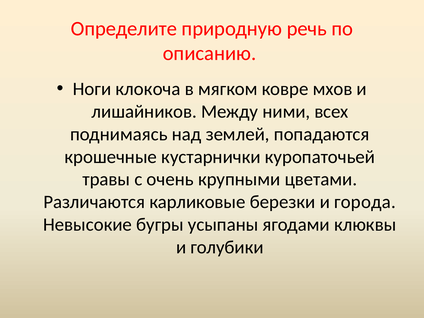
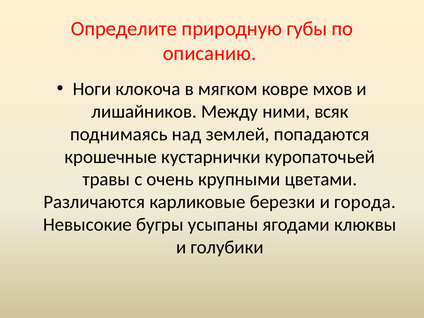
речь: речь -> губы
всех: всех -> всяк
